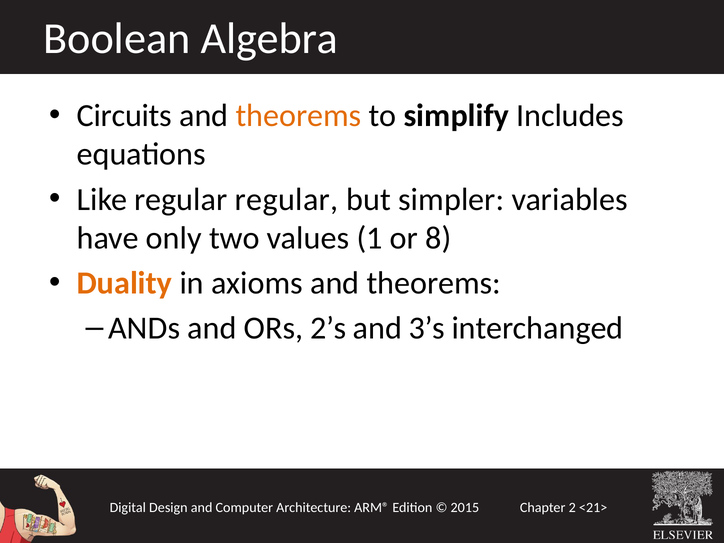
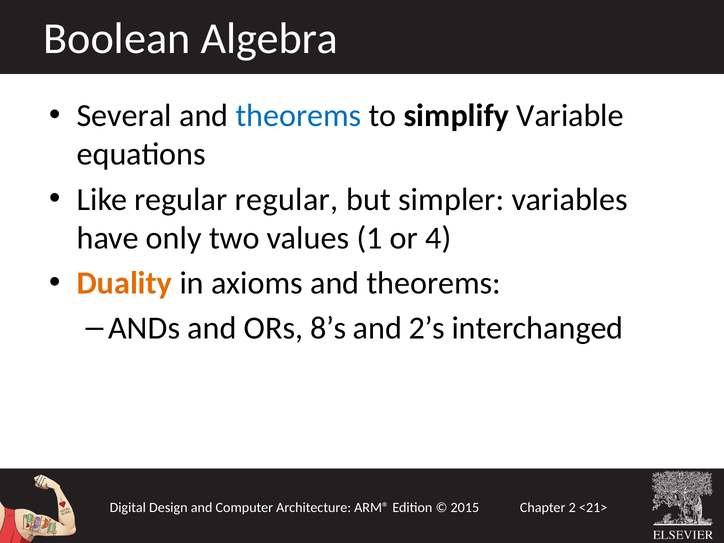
Circuits: Circuits -> Several
theorems at (299, 116) colour: orange -> blue
Includes: Includes -> Variable
8: 8 -> 4
2’s: 2’s -> 8’s
3’s: 3’s -> 2’s
